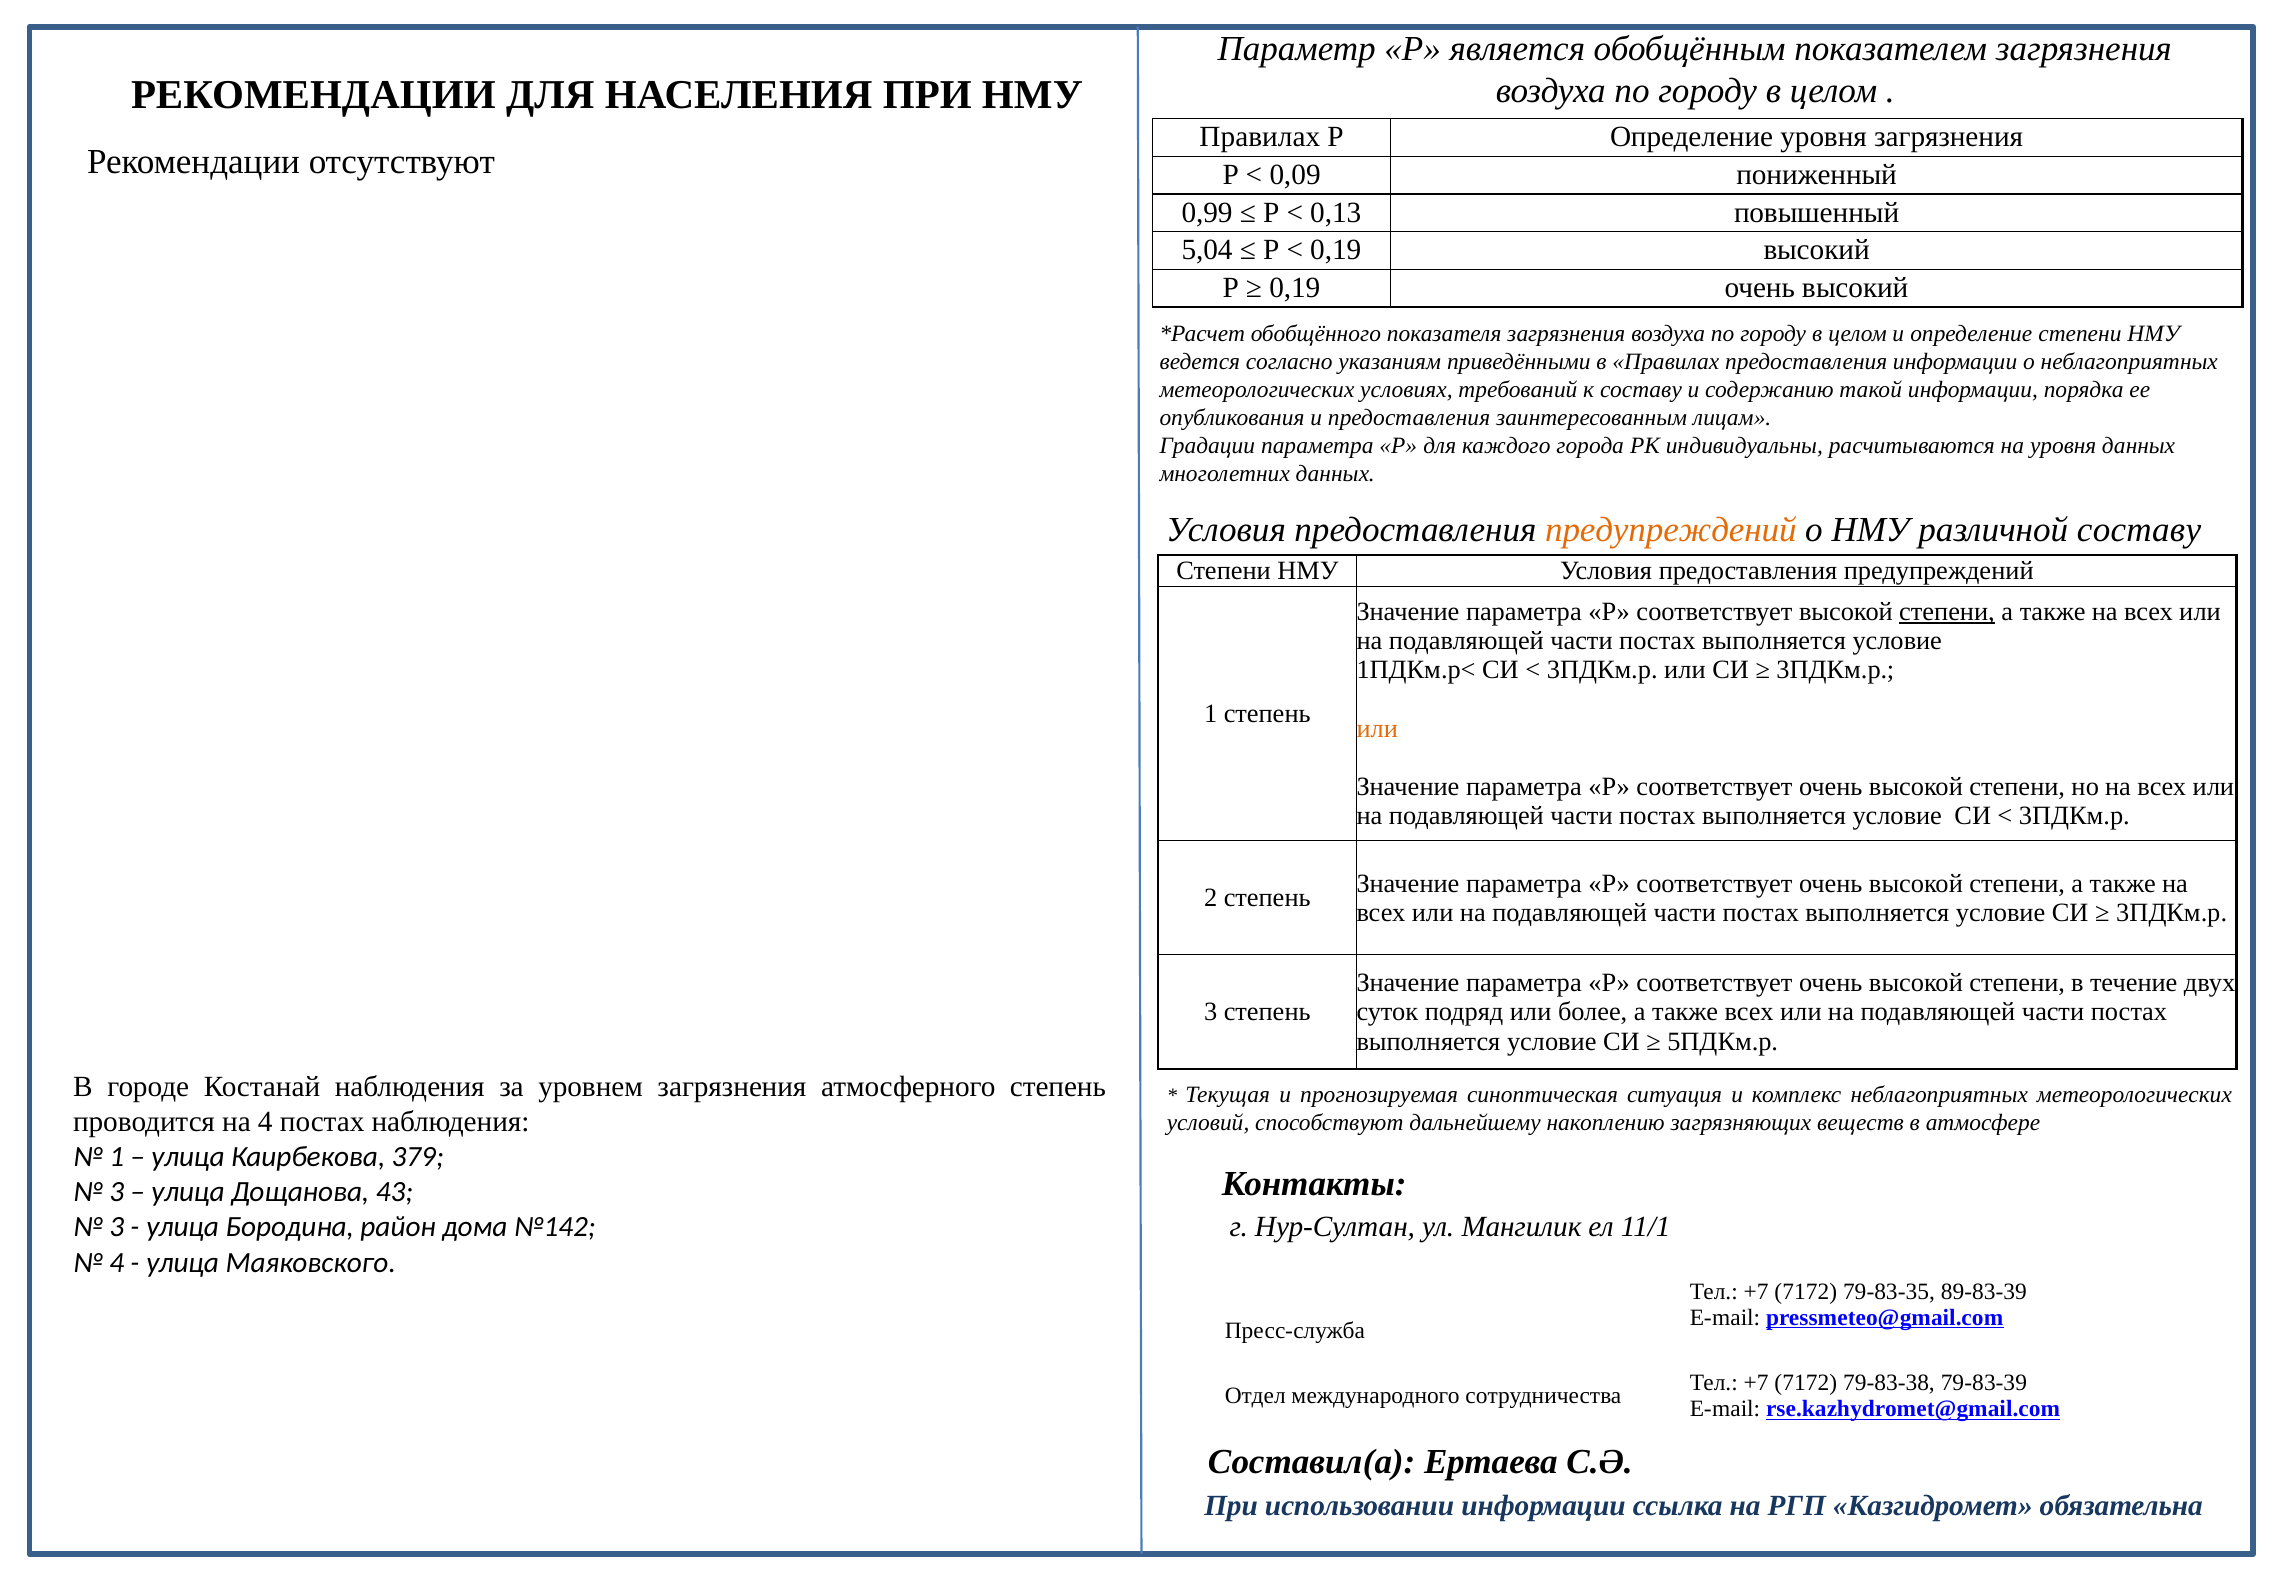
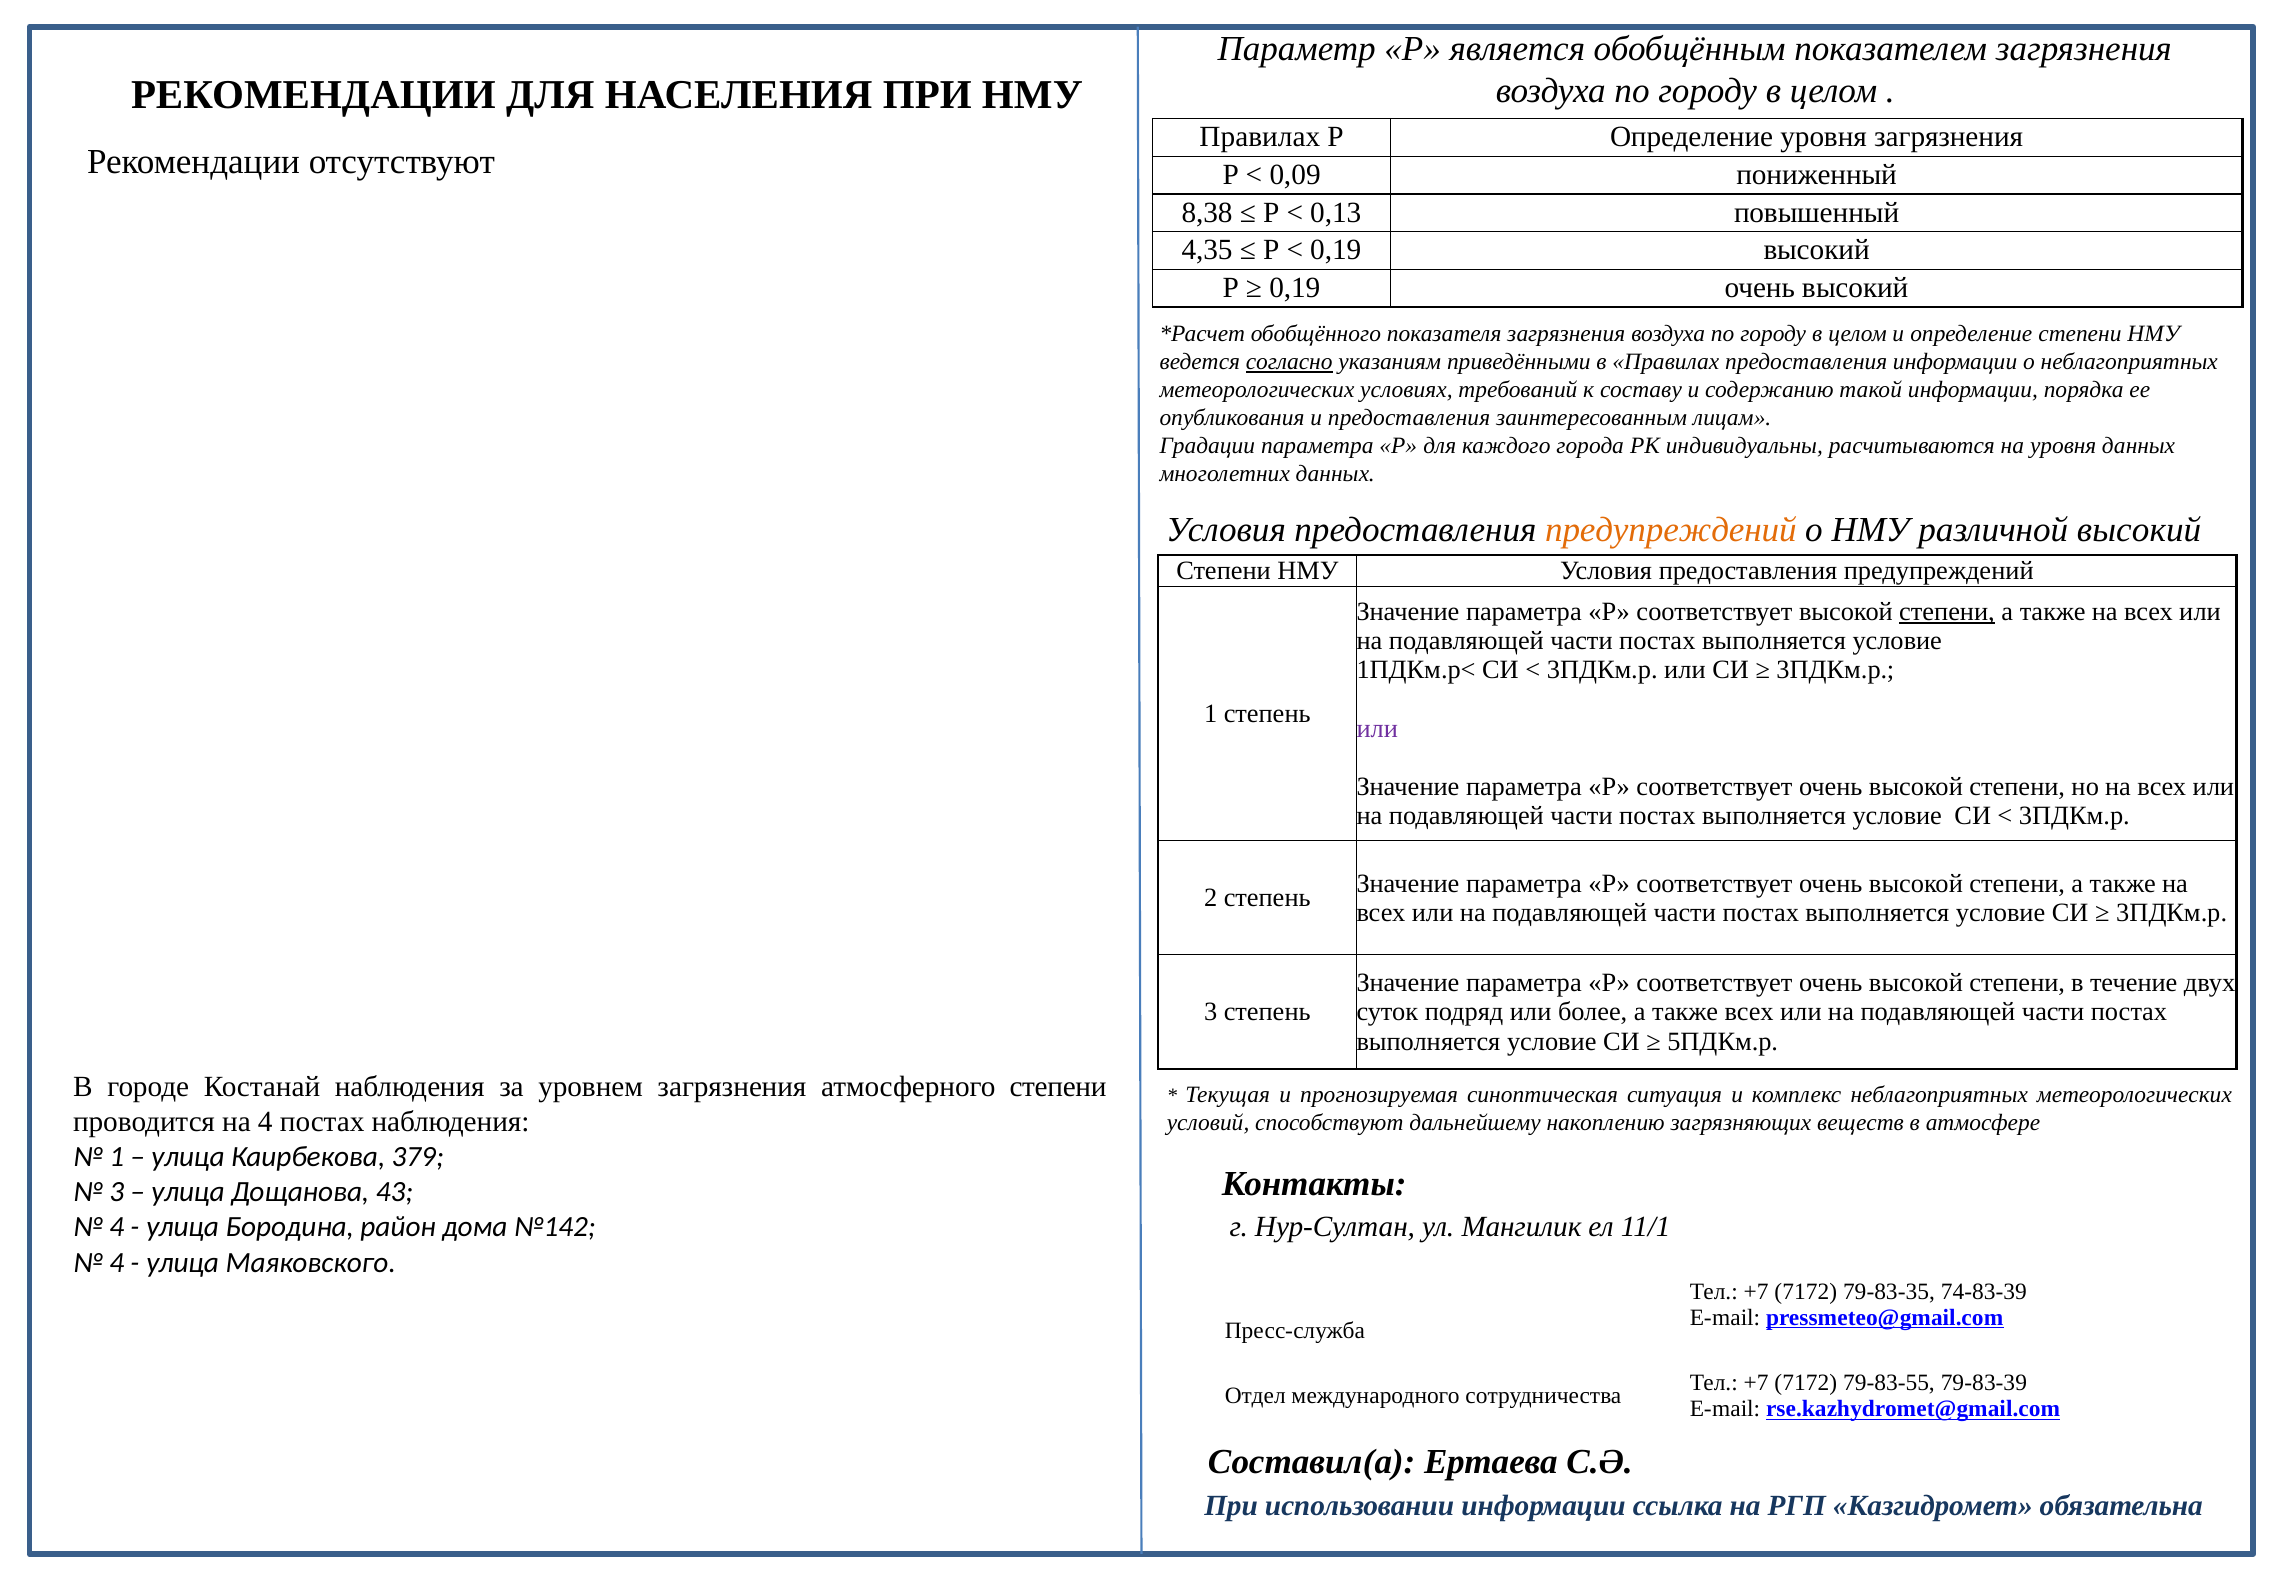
0,99: 0,99 -> 8,38
5,04: 5,04 -> 4,35
согласно underline: none -> present
различной составу: составу -> высокий
или at (1377, 728) colour: orange -> purple
атмосферного степень: степень -> степени
3 at (117, 1227): 3 -> 4
89-83-39: 89-83-39 -> 74-83-39
79-83-38: 79-83-38 -> 79-83-55
